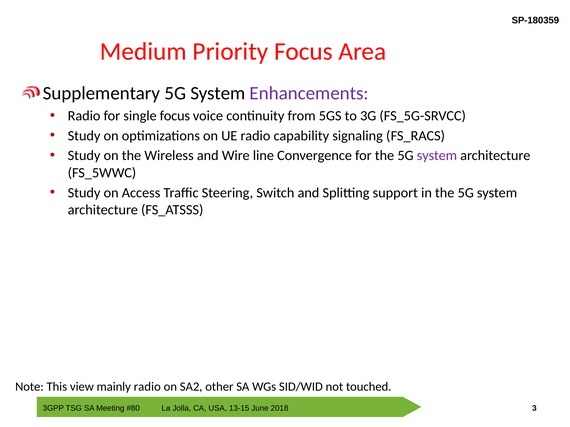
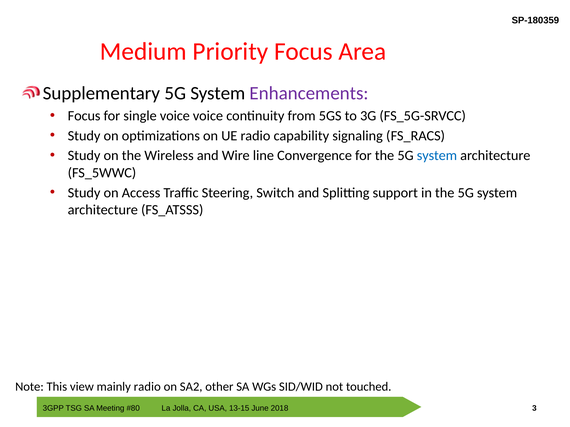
Radio at (84, 116): Radio -> Focus
single focus: focus -> voice
system at (437, 156) colour: purple -> blue
